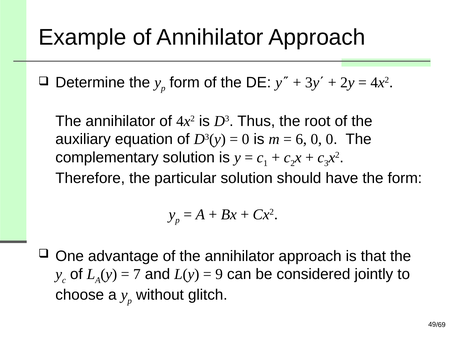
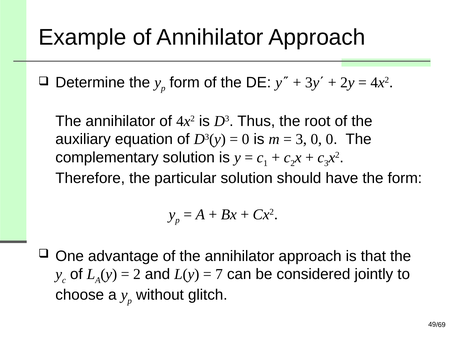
6 at (301, 139): 6 -> 3
7 at (137, 274): 7 -> 2
9: 9 -> 7
